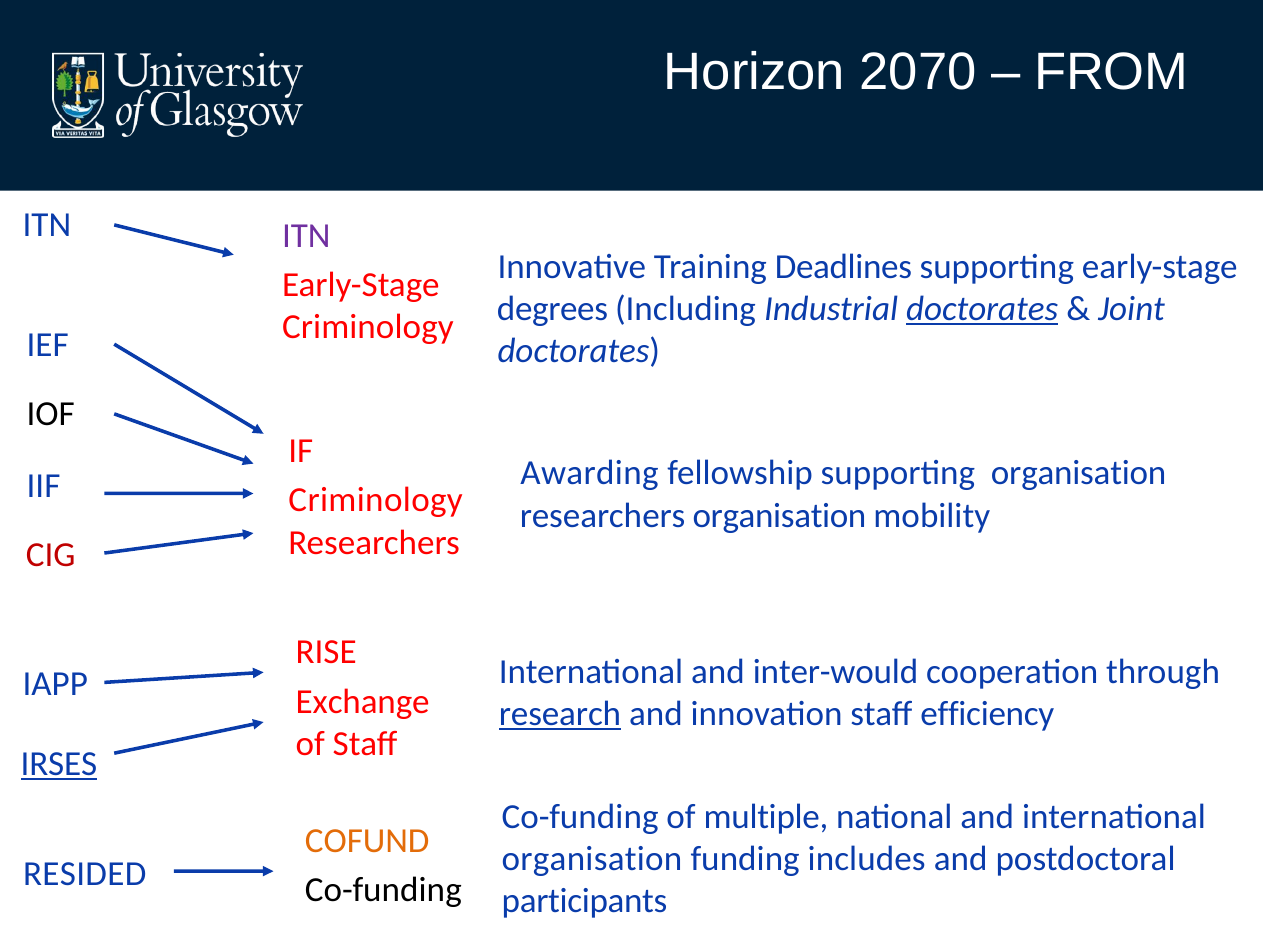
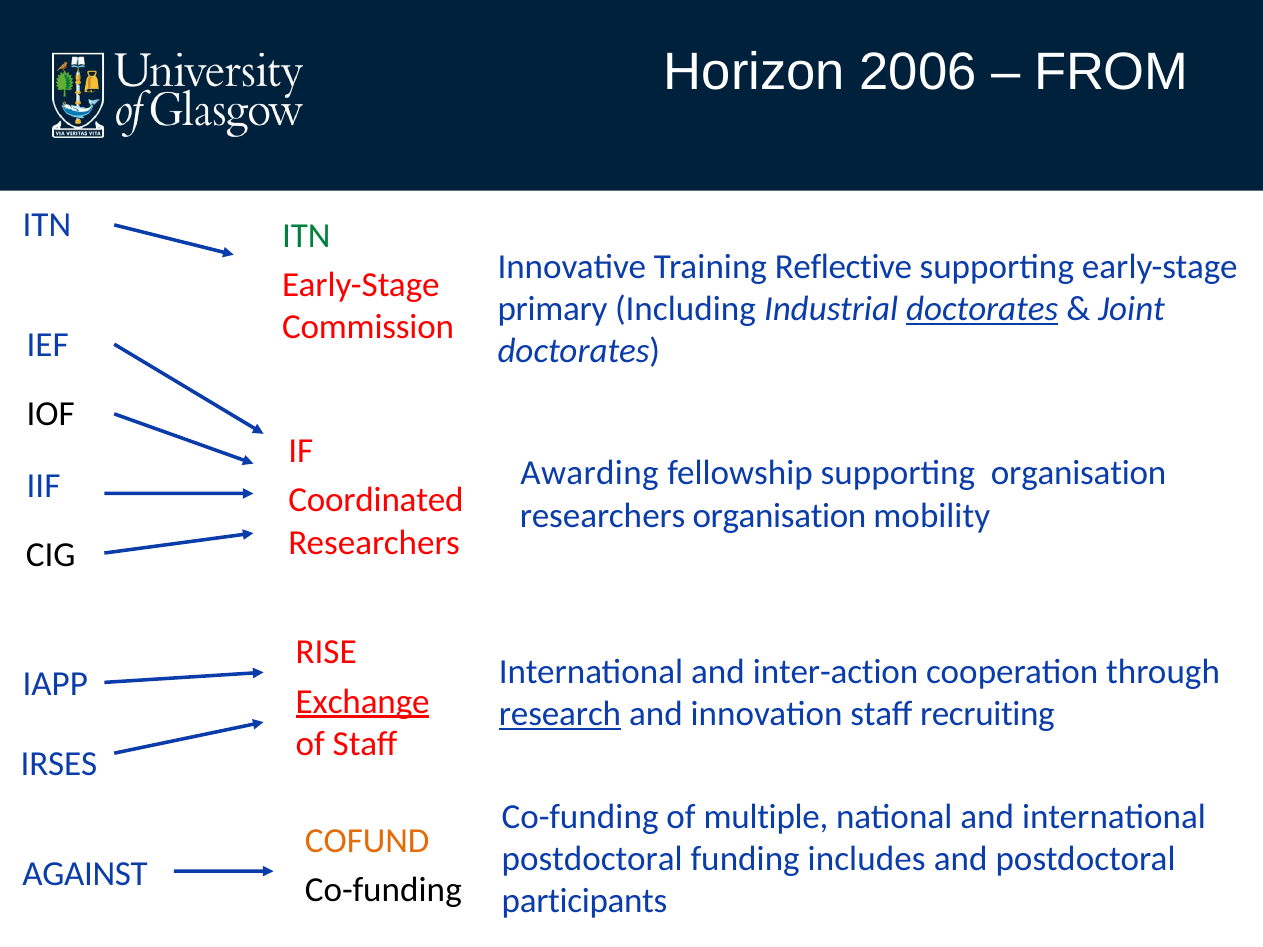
2070: 2070 -> 2006
ITN at (306, 236) colour: purple -> green
Deadlines: Deadlines -> Reflective
degrees: degrees -> primary
Criminology at (368, 327): Criminology -> Commission
Criminology at (376, 501): Criminology -> Coordinated
CIG colour: red -> black
inter-would: inter-would -> inter-action
Exchange underline: none -> present
efficiency: efficiency -> recruiting
IRSES underline: present -> none
organisation at (592, 859): organisation -> postdoctoral
RESIDED: RESIDED -> AGAINST
